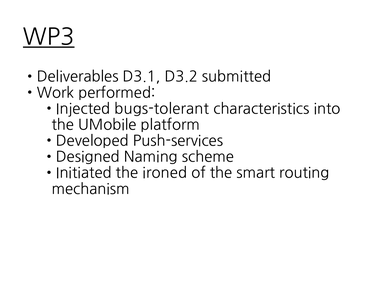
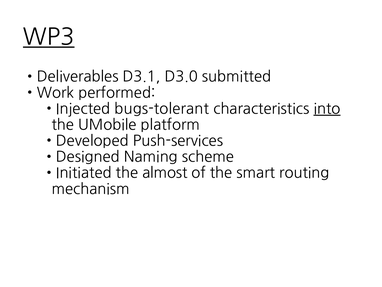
D3.2: D3.2 -> D3.0
into underline: none -> present
ironed: ironed -> almost
